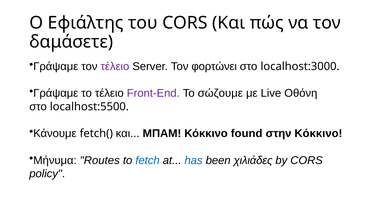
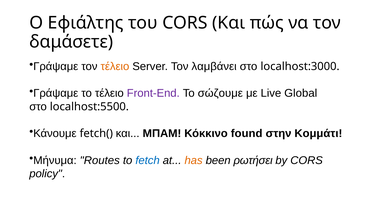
τέλειο at (115, 67) colour: purple -> orange
φορτώνει: φορτώνει -> λαμβάνει
Οθόνη: Οθόνη -> Global
στην Κόκκινο: Κόκκινο -> Κομμάτι
has colour: blue -> orange
χιλιάδες: χιλιάδες -> ρωτήσει
